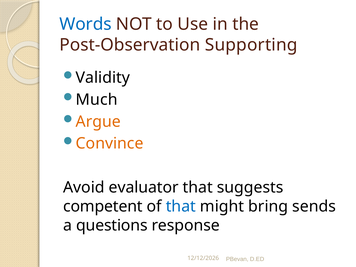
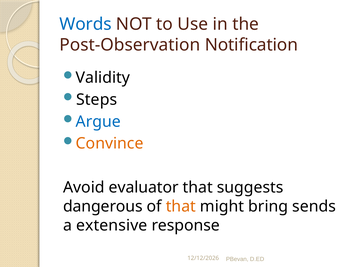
Supporting: Supporting -> Notification
Much: Much -> Steps
Argue colour: orange -> blue
competent: competent -> dangerous
that at (181, 206) colour: blue -> orange
questions: questions -> extensive
